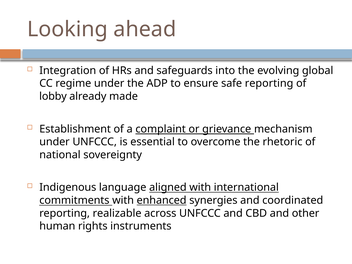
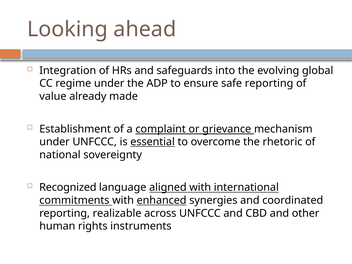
lobby: lobby -> value
essential underline: none -> present
Indigenous: Indigenous -> Recognized
